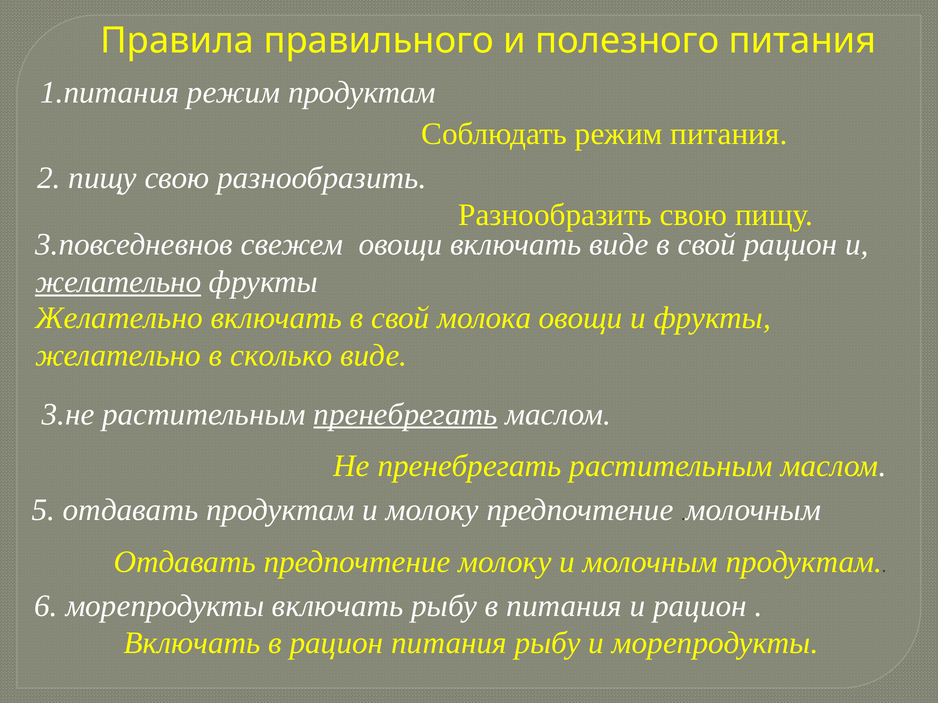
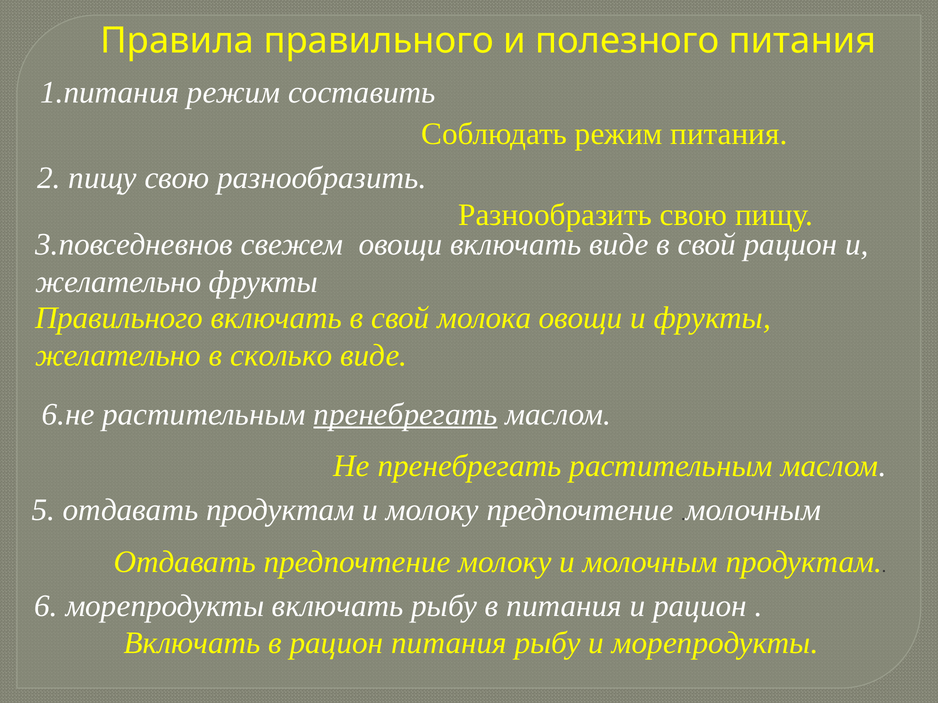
режим продуктам: продуктам -> составить
желательно at (118, 282) underline: present -> none
Желательно at (119, 318): Желательно -> Правильного
3.не: 3.не -> 6.не
